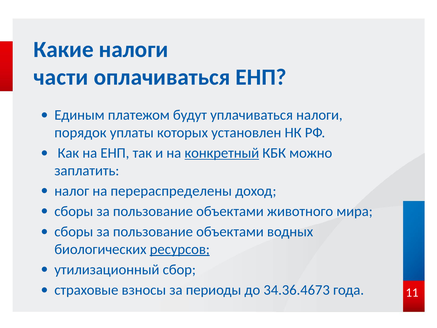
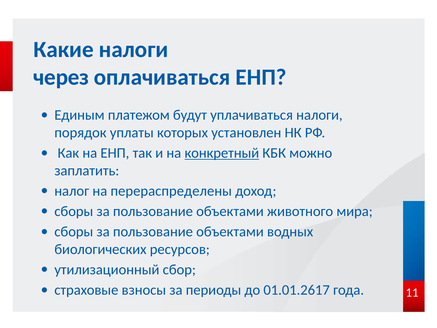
части: части -> через
ресурсов underline: present -> none
34.36.4673: 34.36.4673 -> 01.01.2617
